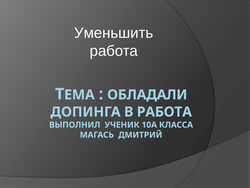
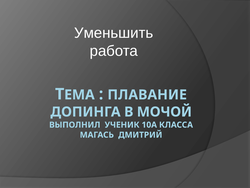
ОБЛАДАЛИ: ОБЛАДАЛИ -> ПЛАВАНИЕ
В РАБОТА: РАБОТА -> МОЧОЙ
